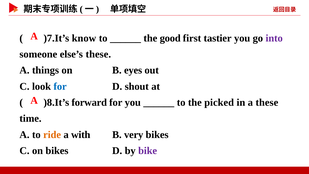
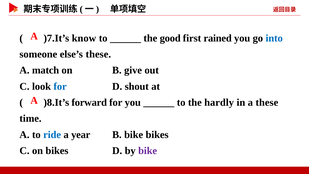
tastier: tastier -> rained
into colour: purple -> blue
things: things -> match
eyes: eyes -> give
picked: picked -> hardly
ride colour: orange -> blue
with: with -> year
B very: very -> bike
